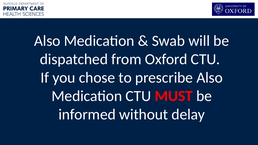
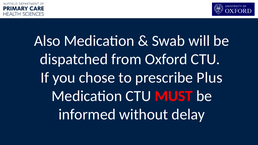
prescribe Also: Also -> Plus
